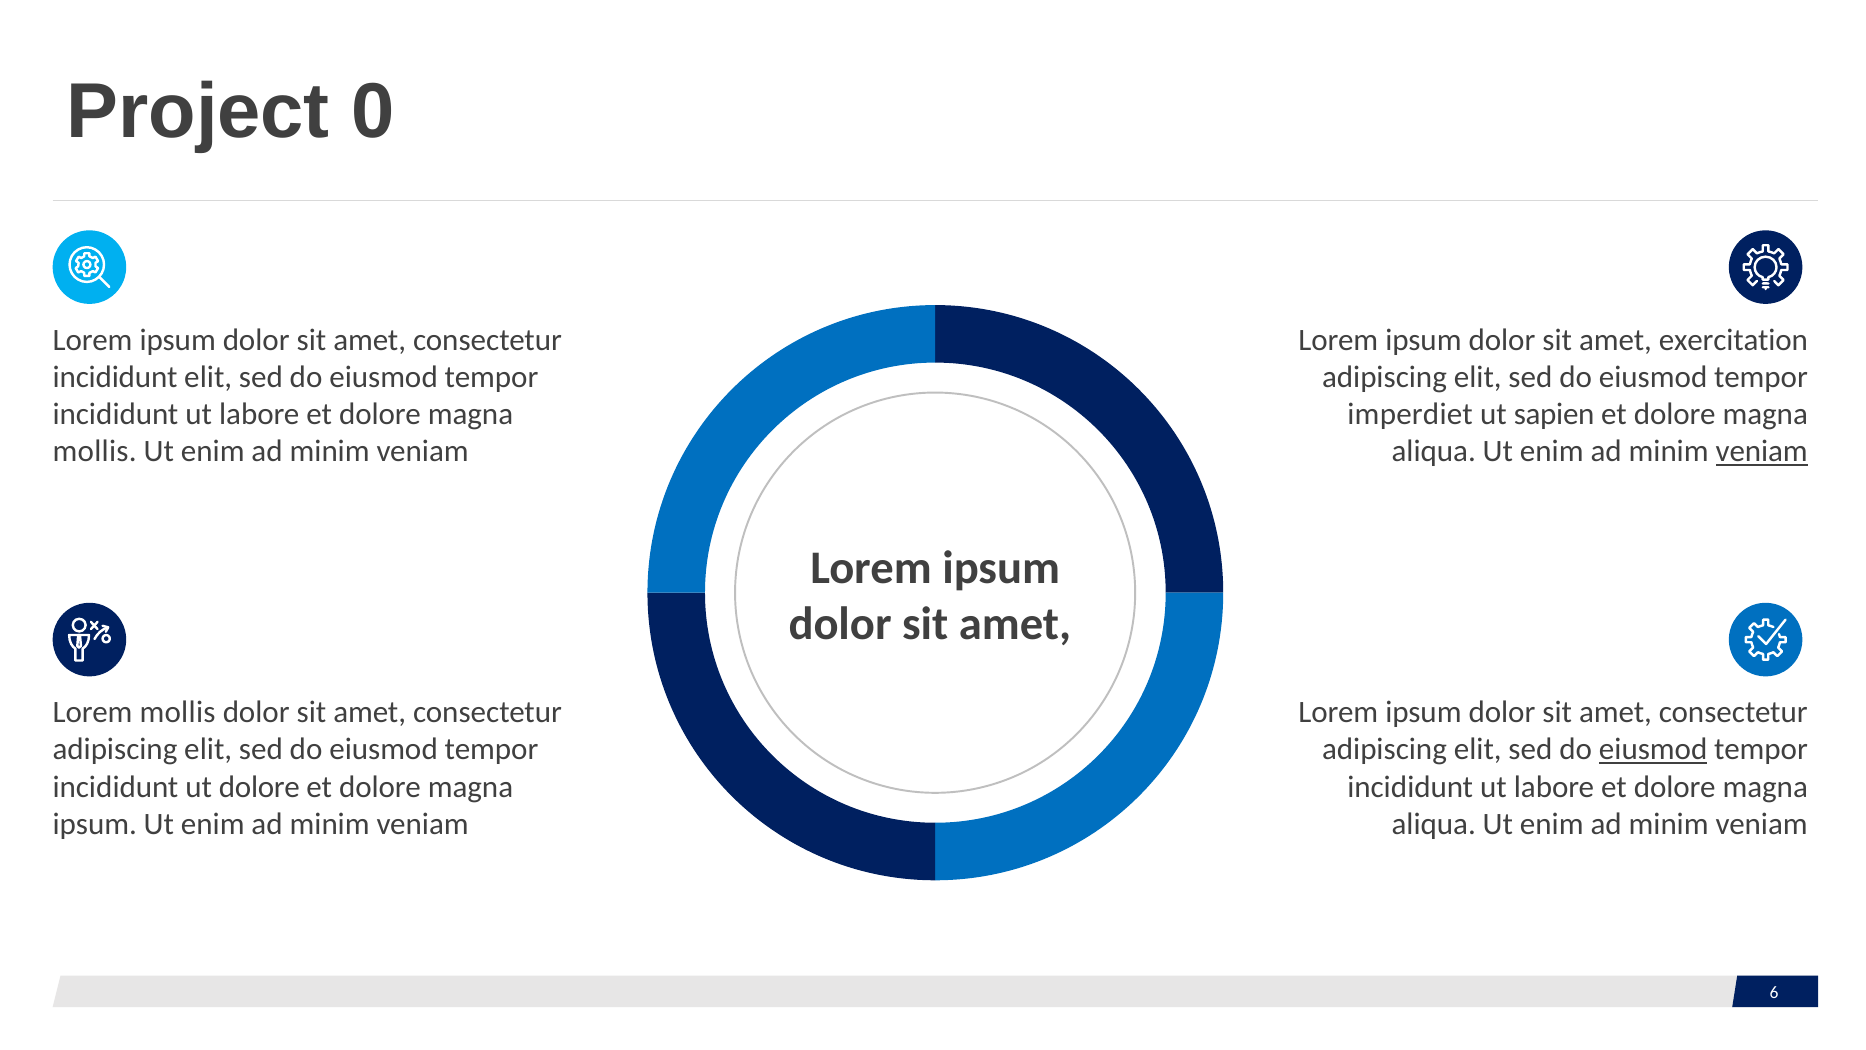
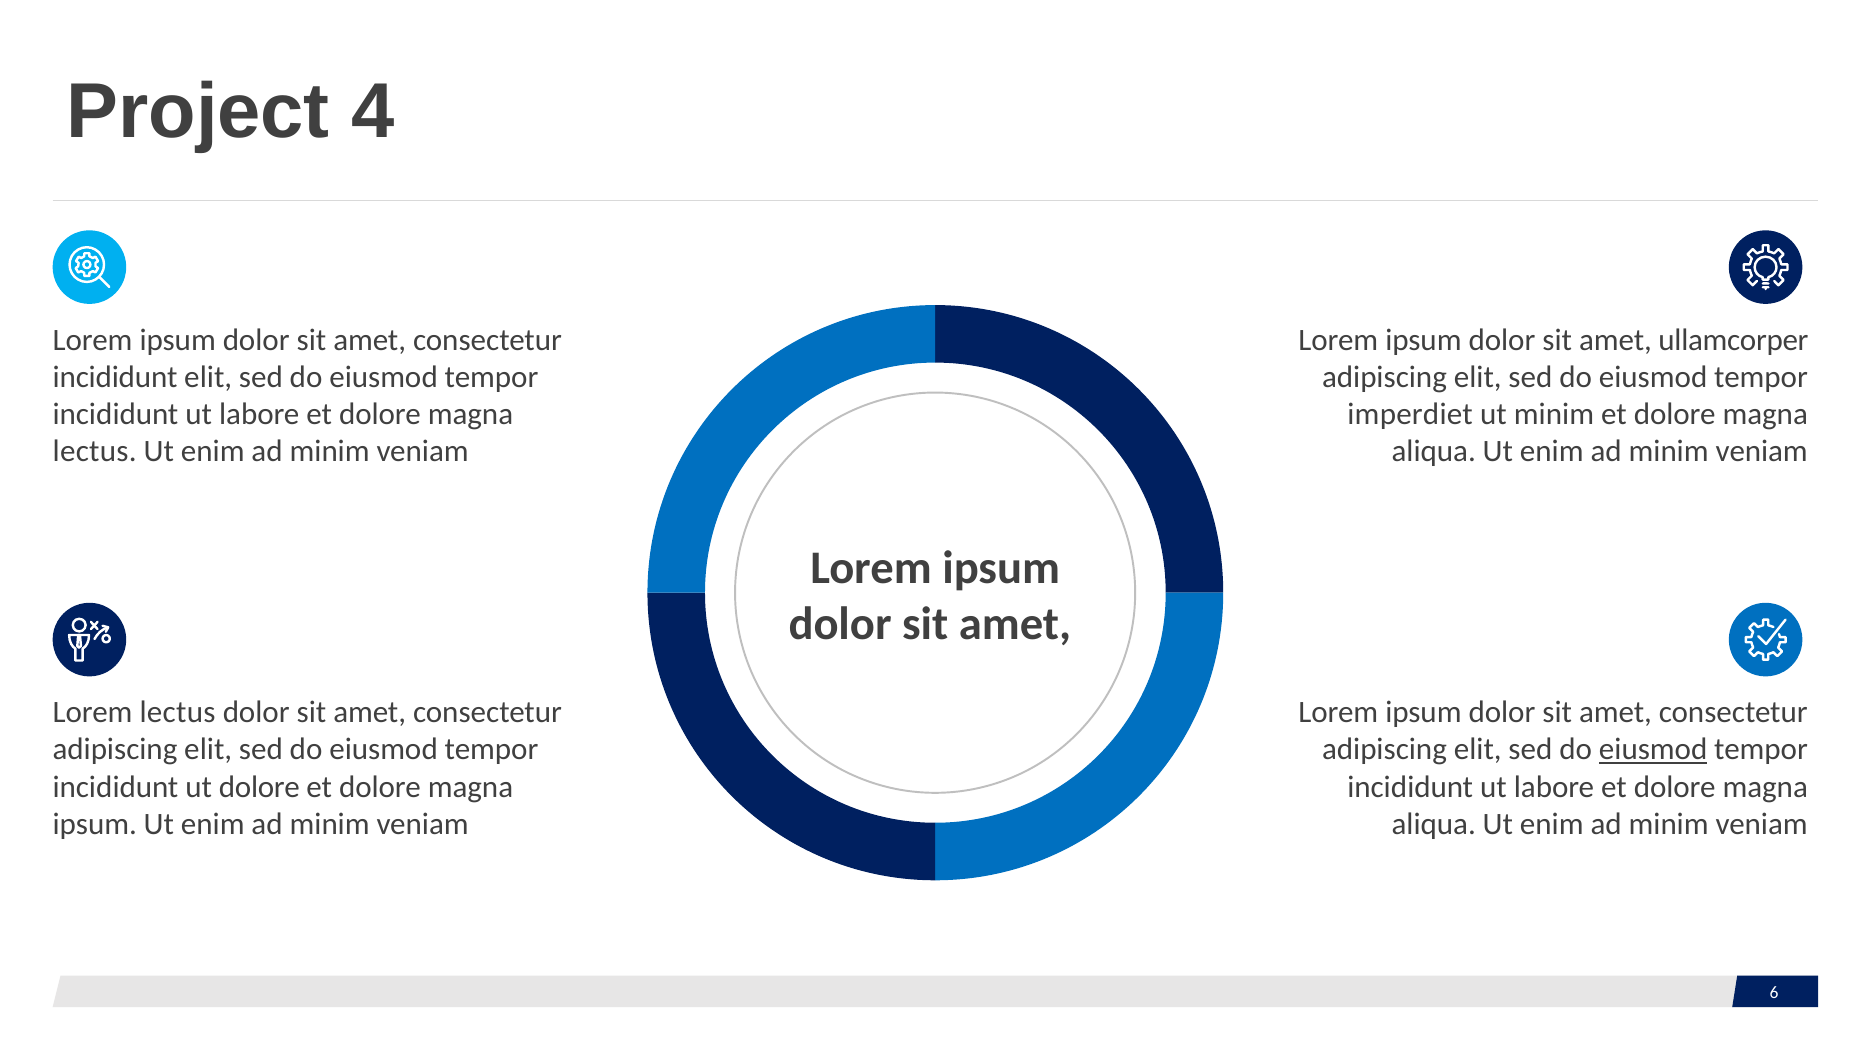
0: 0 -> 4
exercitation: exercitation -> ullamcorper
ut sapien: sapien -> minim
mollis at (95, 452): mollis -> lectus
veniam at (1762, 452) underline: present -> none
Lorem mollis: mollis -> lectus
